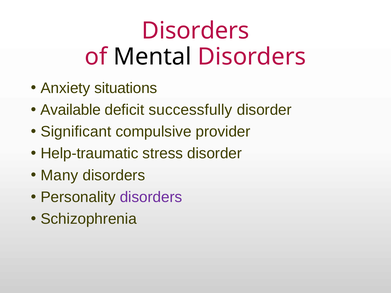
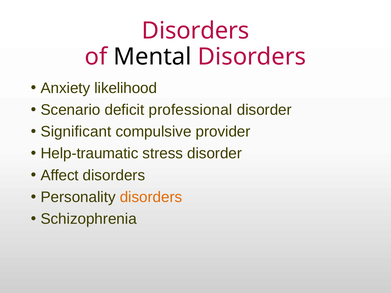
situations: situations -> likelihood
Available: Available -> Scenario
successfully: successfully -> professional
Many: Many -> Affect
disorders at (151, 197) colour: purple -> orange
